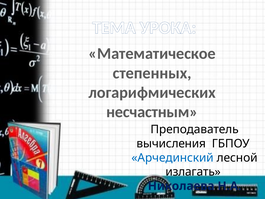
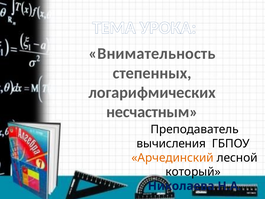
Математическое: Математическое -> Внимательность
Арчединский colour: blue -> orange
излагать: излагать -> который
